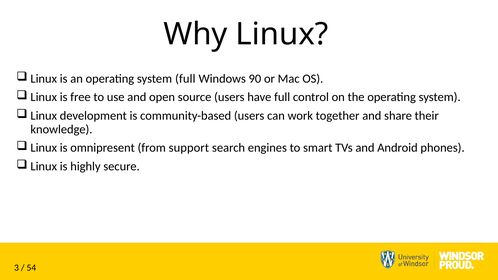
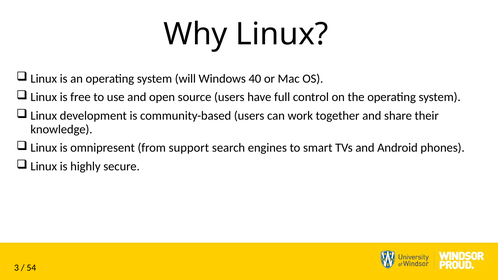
system full: full -> will
90: 90 -> 40
